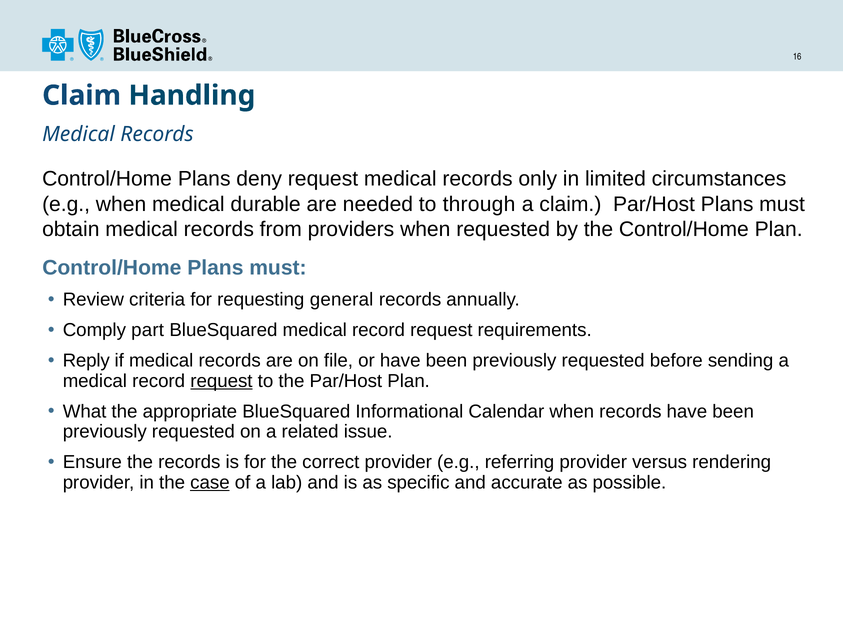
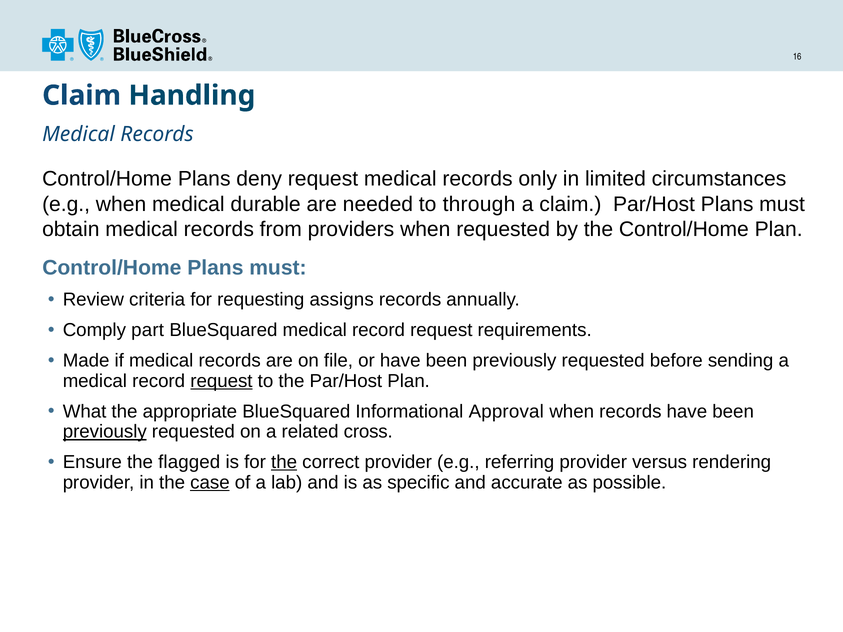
general: general -> assigns
Reply: Reply -> Made
Calendar: Calendar -> Approval
previously at (105, 432) underline: none -> present
issue: issue -> cross
the records: records -> flagged
the at (284, 462) underline: none -> present
